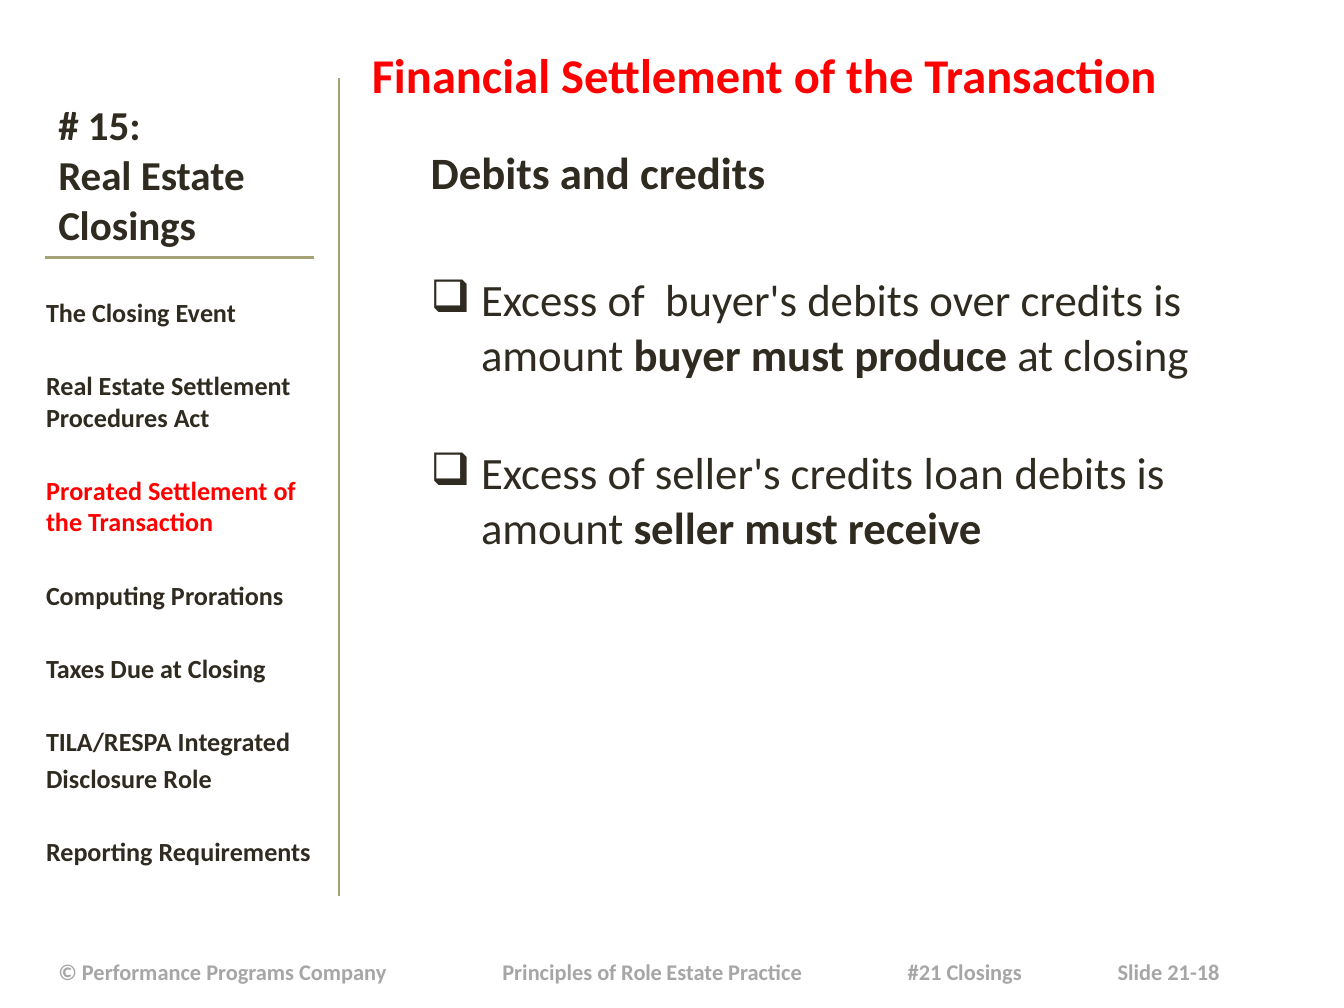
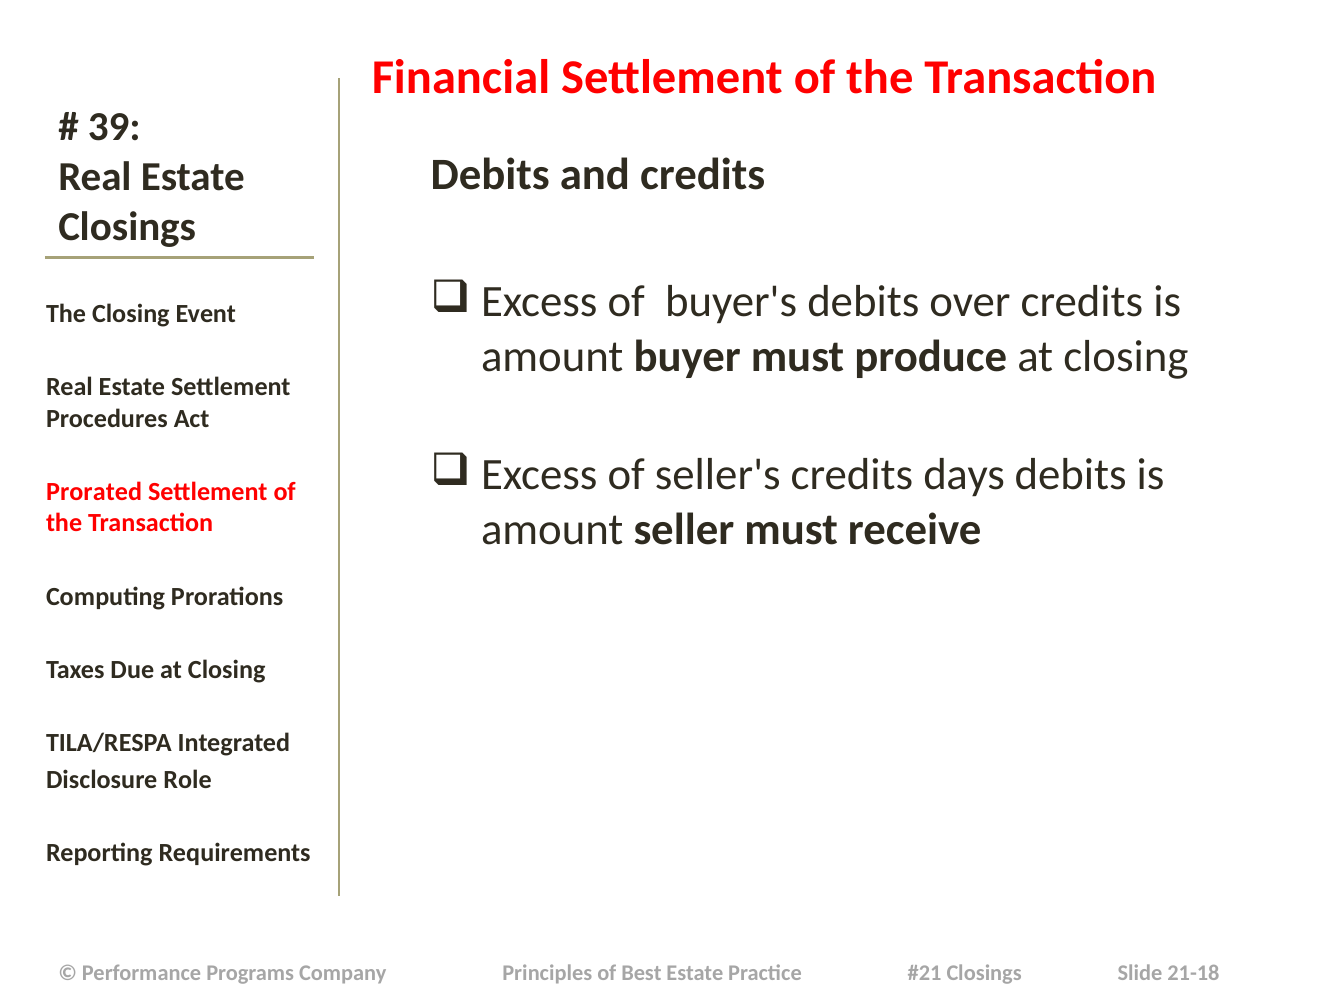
15: 15 -> 39
loan: loan -> days
of Role: Role -> Best
